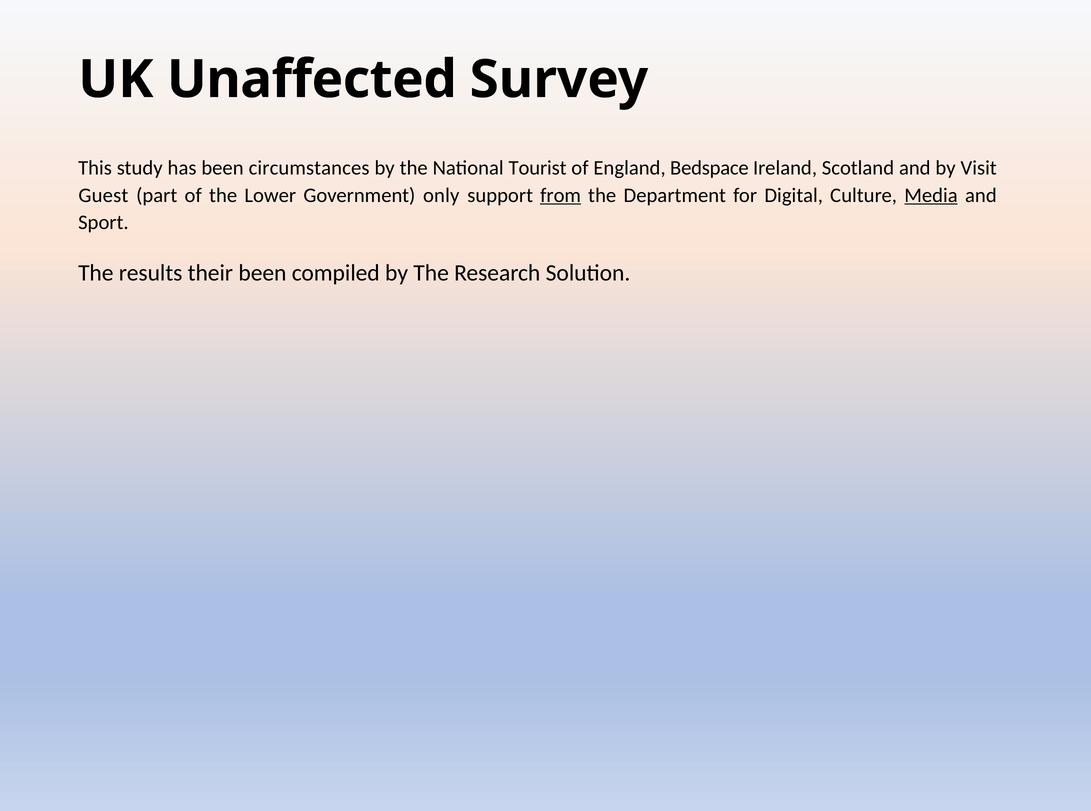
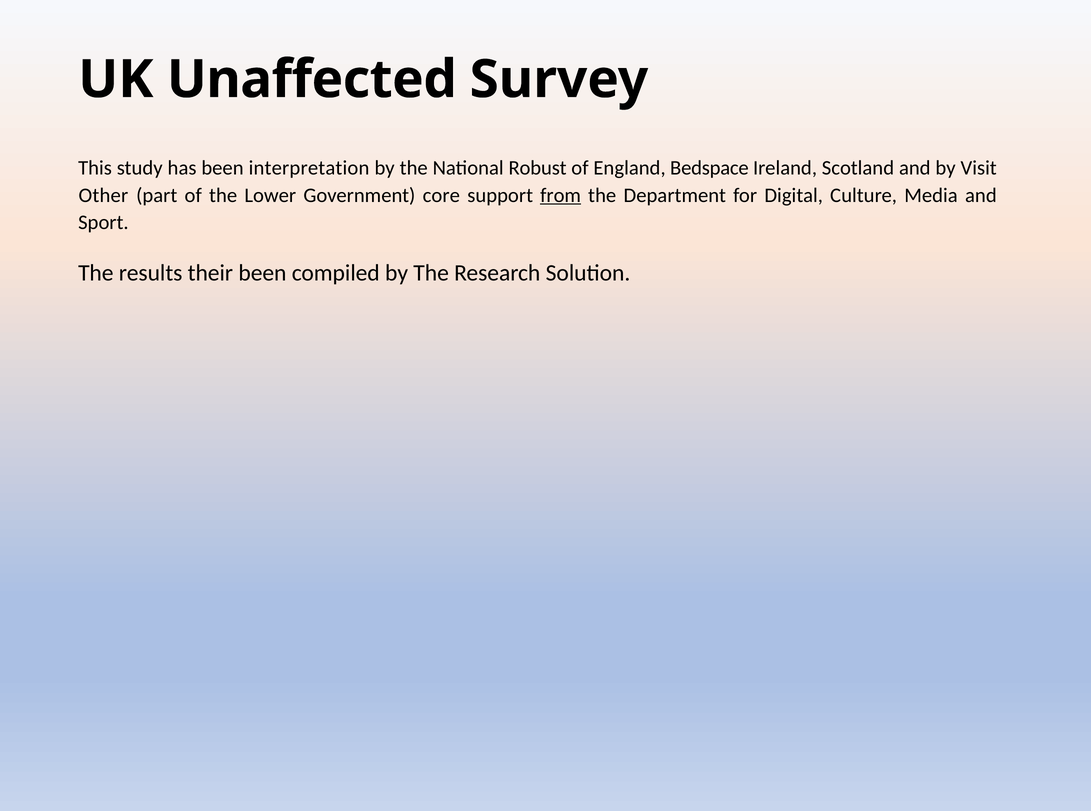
circumstances: circumstances -> interpretation
Tourist: Tourist -> Robust
Guest: Guest -> Other
only: only -> core
Media underline: present -> none
